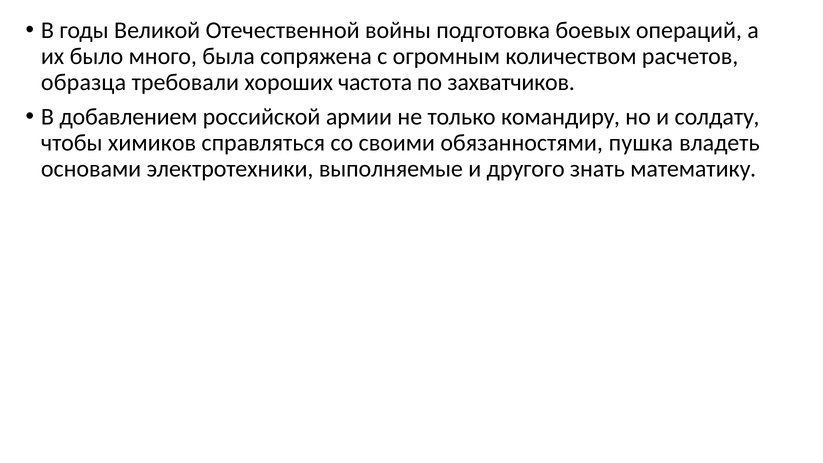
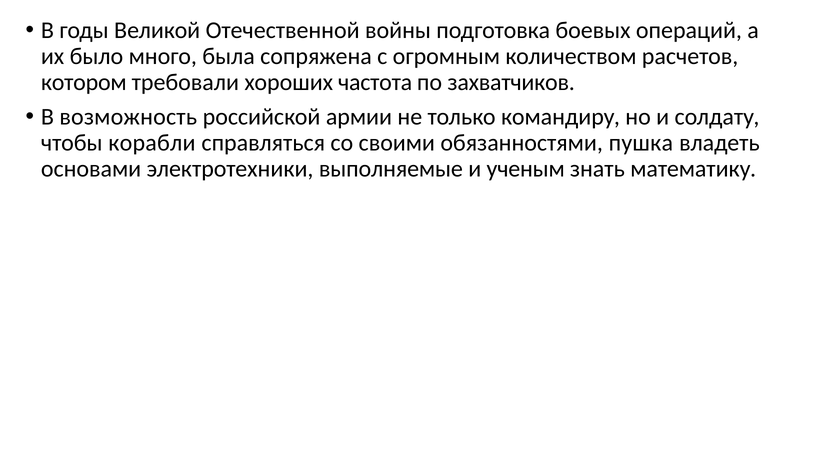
образца: образца -> котором
добавлением: добавлением -> возможность
химиков: химиков -> корабли
другого: другого -> ученым
